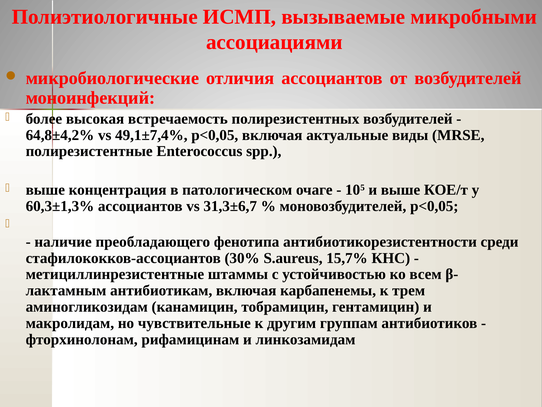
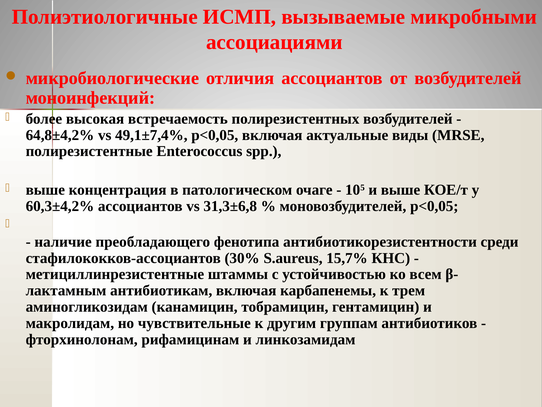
60,3±1,3%: 60,3±1,3% -> 60,3±4,2%
31,3±6,7: 31,3±6,7 -> 31,3±6,8
